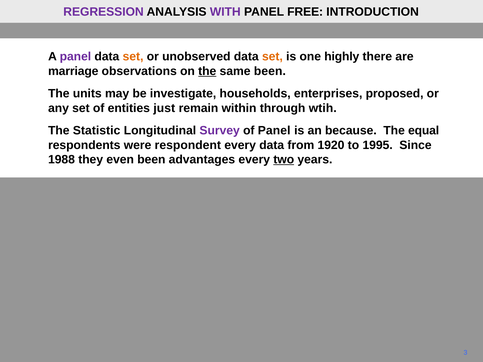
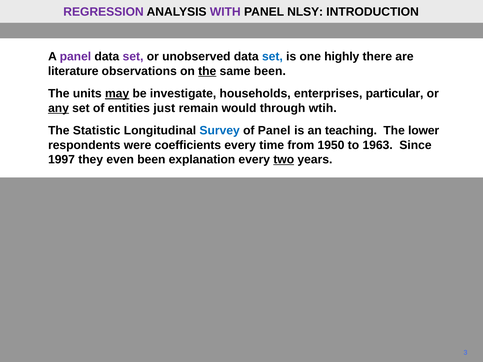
FREE: FREE -> NLSY
set at (133, 57) colour: orange -> purple
set at (272, 57) colour: orange -> blue
marriage: marriage -> literature
may underline: none -> present
proposed: proposed -> particular
any underline: none -> present
within: within -> would
Survey colour: purple -> blue
because: because -> teaching
equal: equal -> lower
respondent: respondent -> coefficients
every data: data -> time
1920: 1920 -> 1950
1995: 1995 -> 1963
1988: 1988 -> 1997
advantages: advantages -> explanation
